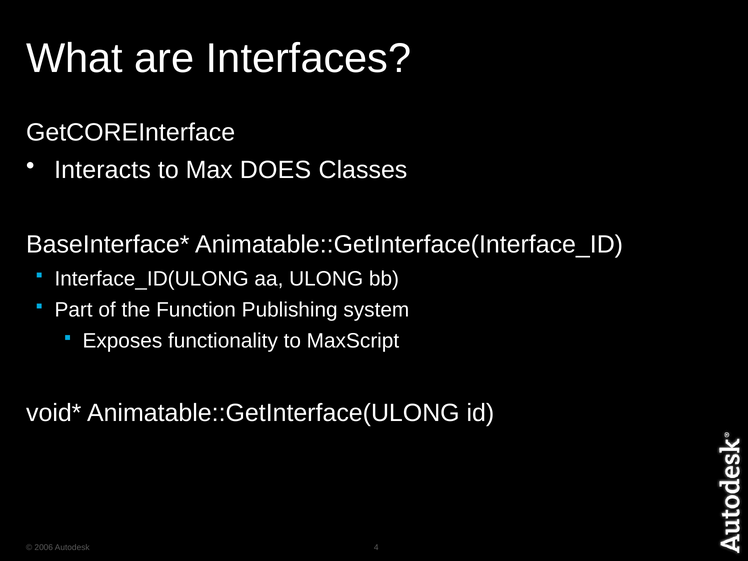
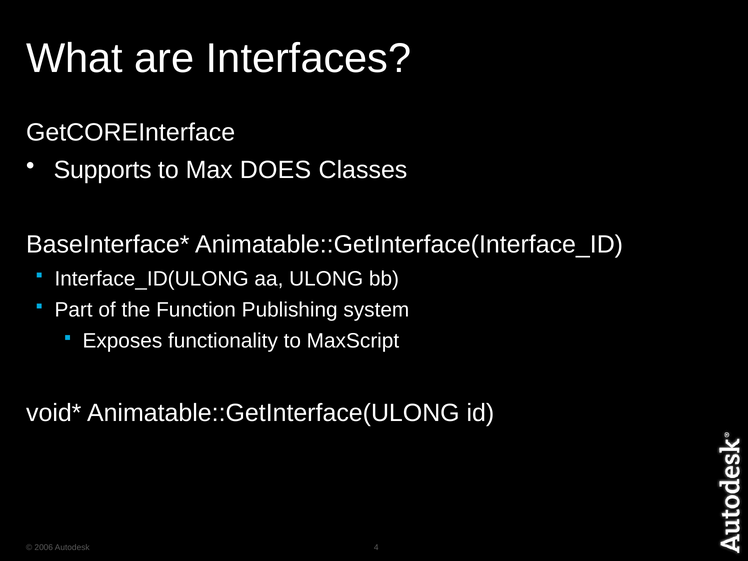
Interacts: Interacts -> Supports
